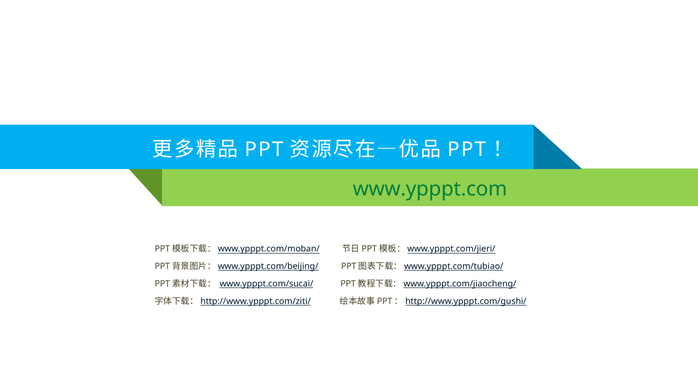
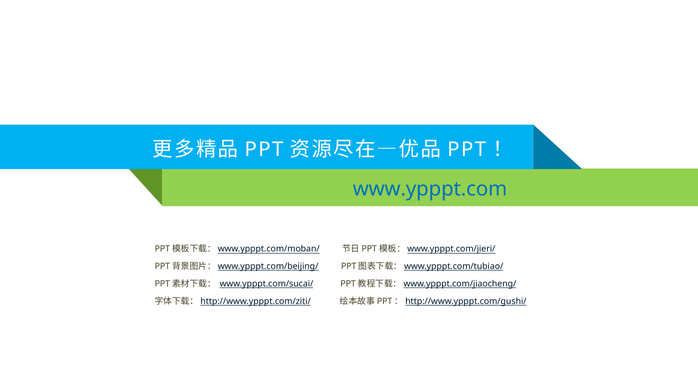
www.ypppt.com colour: green -> blue
